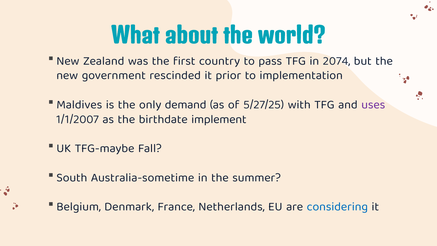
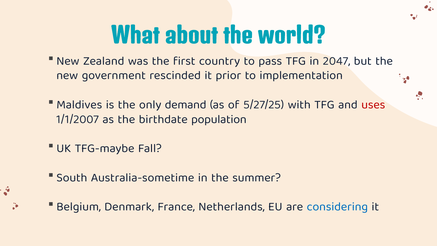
2074: 2074 -> 2047
uses colour: purple -> red
implement: implement -> population
